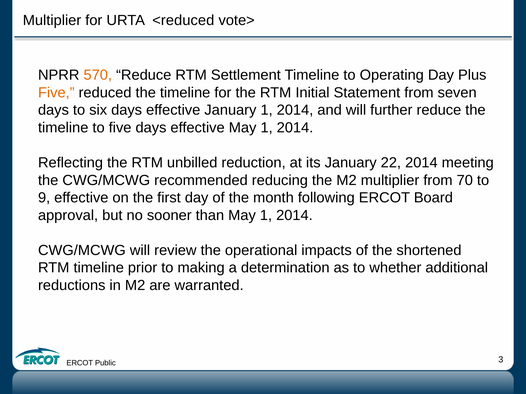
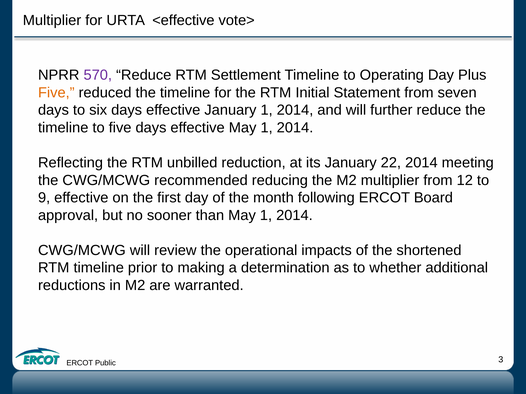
<reduced: <reduced -> <effective
570 colour: orange -> purple
70: 70 -> 12
